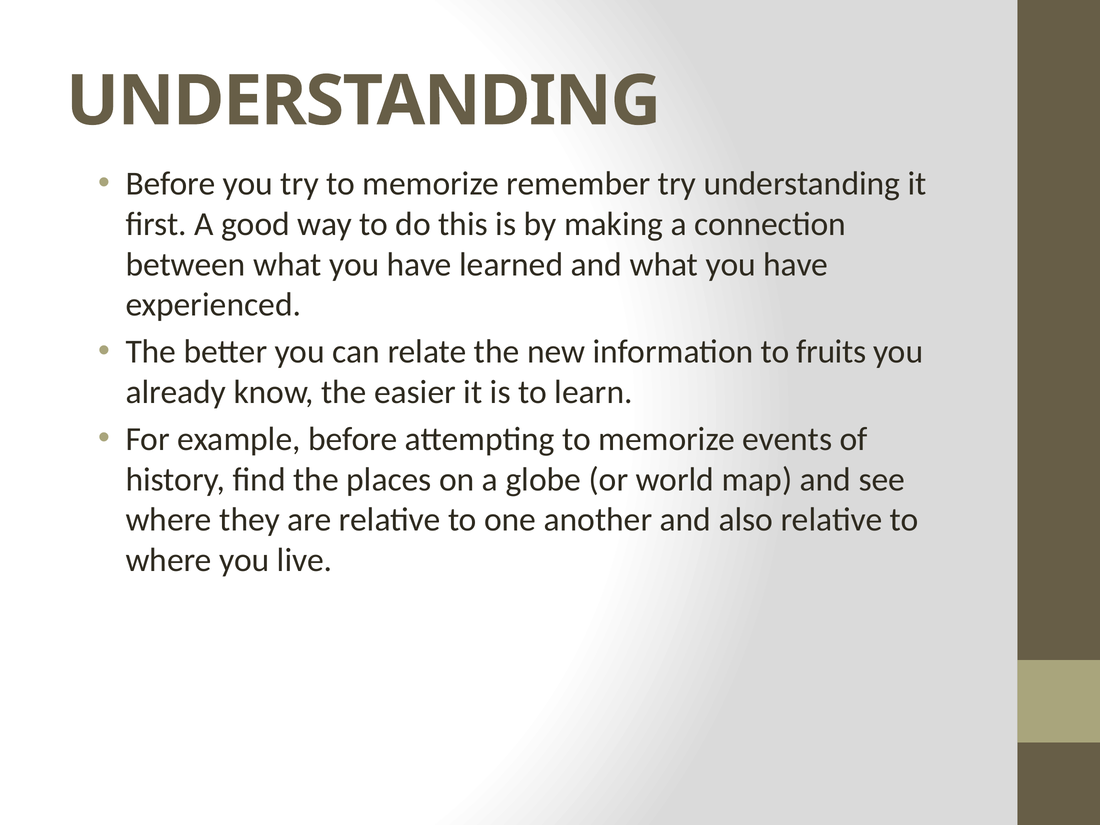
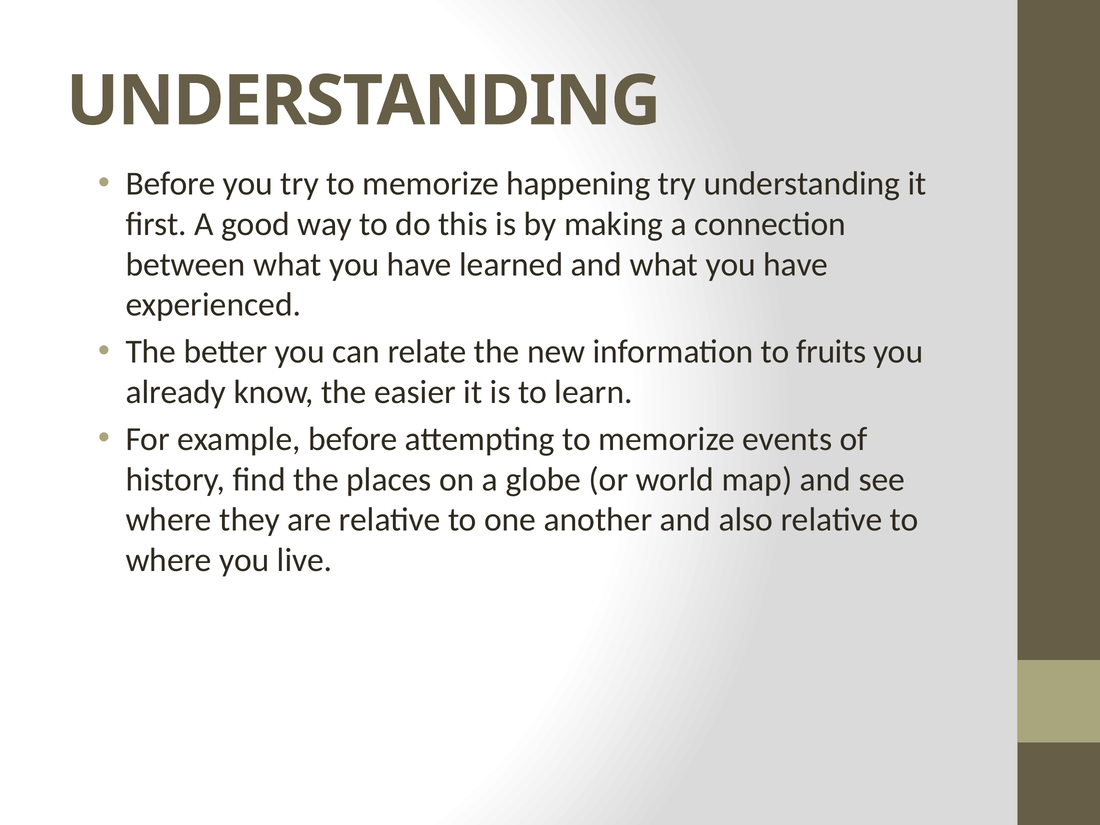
remember: remember -> happening
